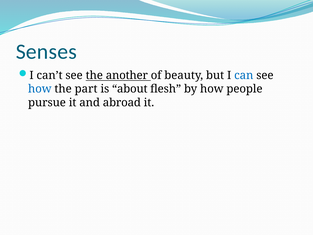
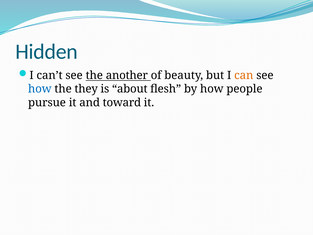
Senses: Senses -> Hidden
can colour: blue -> orange
part: part -> they
abroad: abroad -> toward
